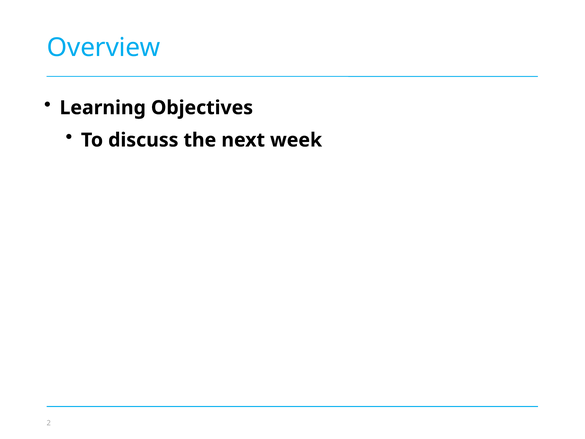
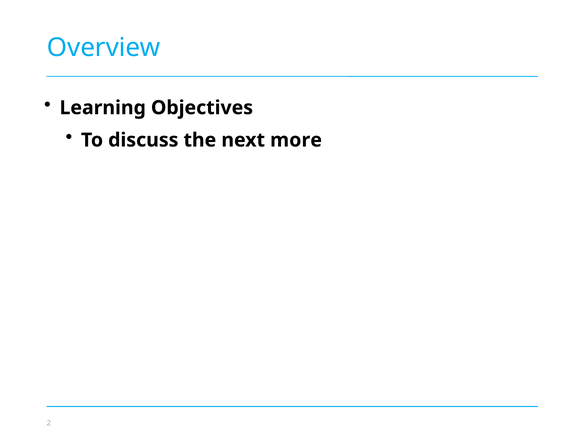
week: week -> more
